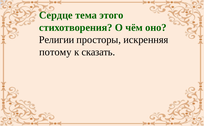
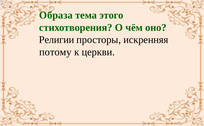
Сердце: Сердце -> Образа
сказать: сказать -> церкви
